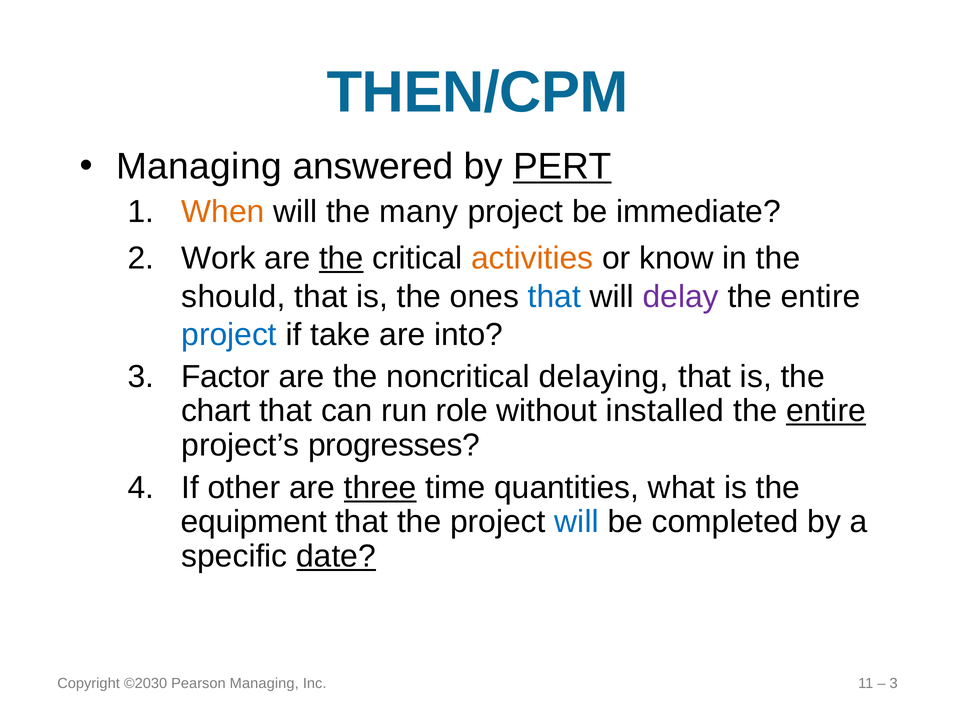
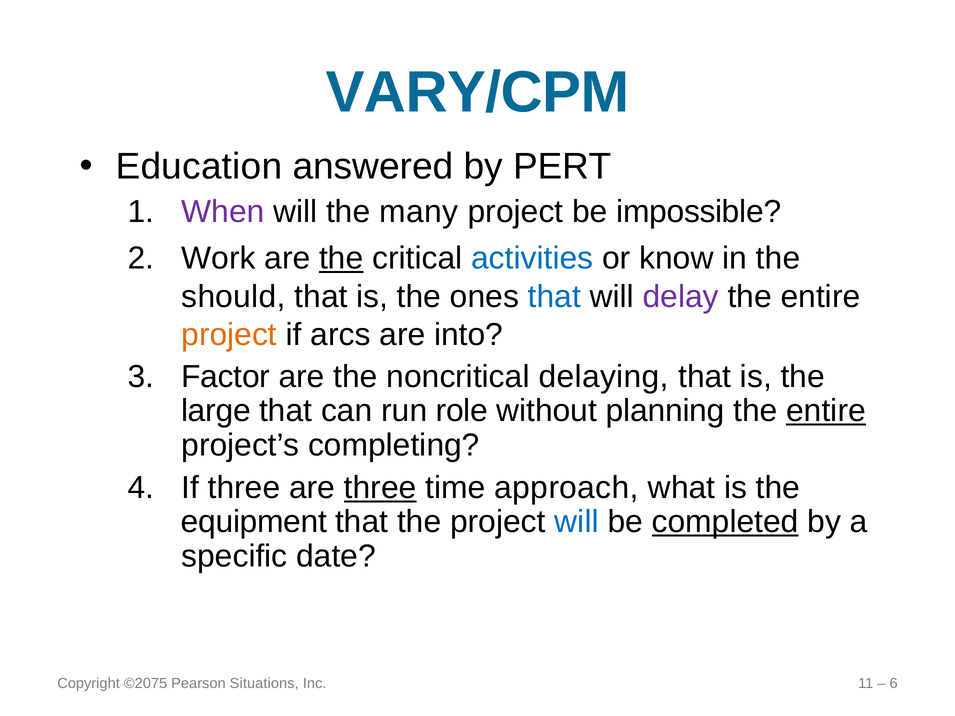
THEN/CPM: THEN/CPM -> VARY/CPM
Managing at (199, 167): Managing -> Education
PERT underline: present -> none
When colour: orange -> purple
immediate: immediate -> impossible
activities colour: orange -> blue
project at (229, 335) colour: blue -> orange
take: take -> arcs
chart: chart -> large
installed: installed -> planning
progresses: progresses -> completing
If other: other -> three
quantities: quantities -> approach
completed underline: none -> present
date underline: present -> none
©2030: ©2030 -> ©2075
Pearson Managing: Managing -> Situations
3 at (894, 684): 3 -> 6
